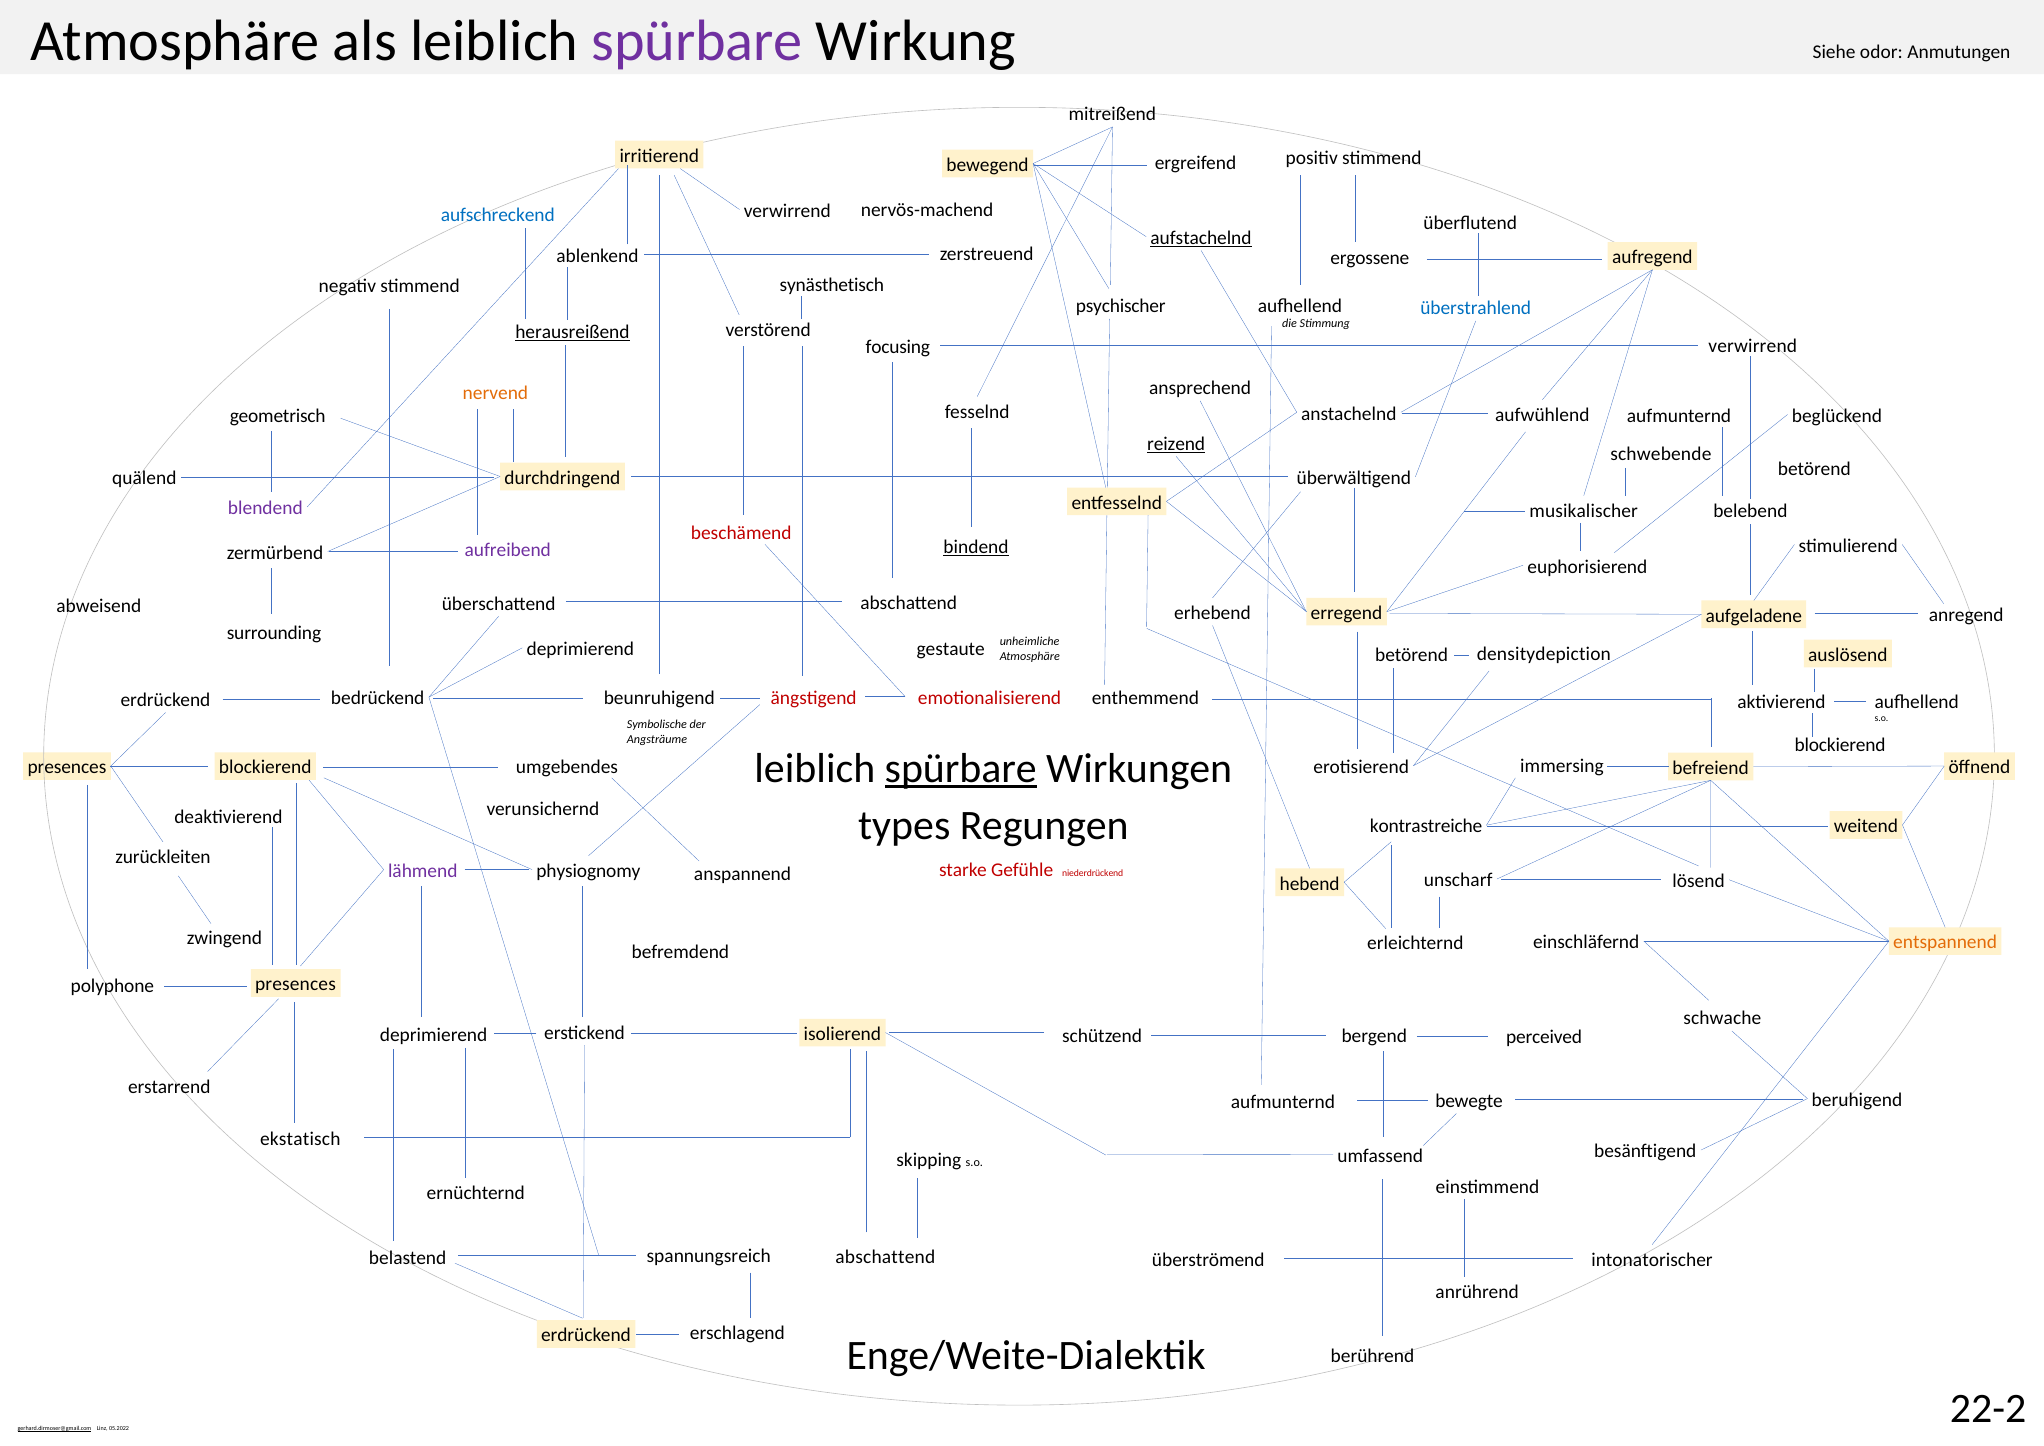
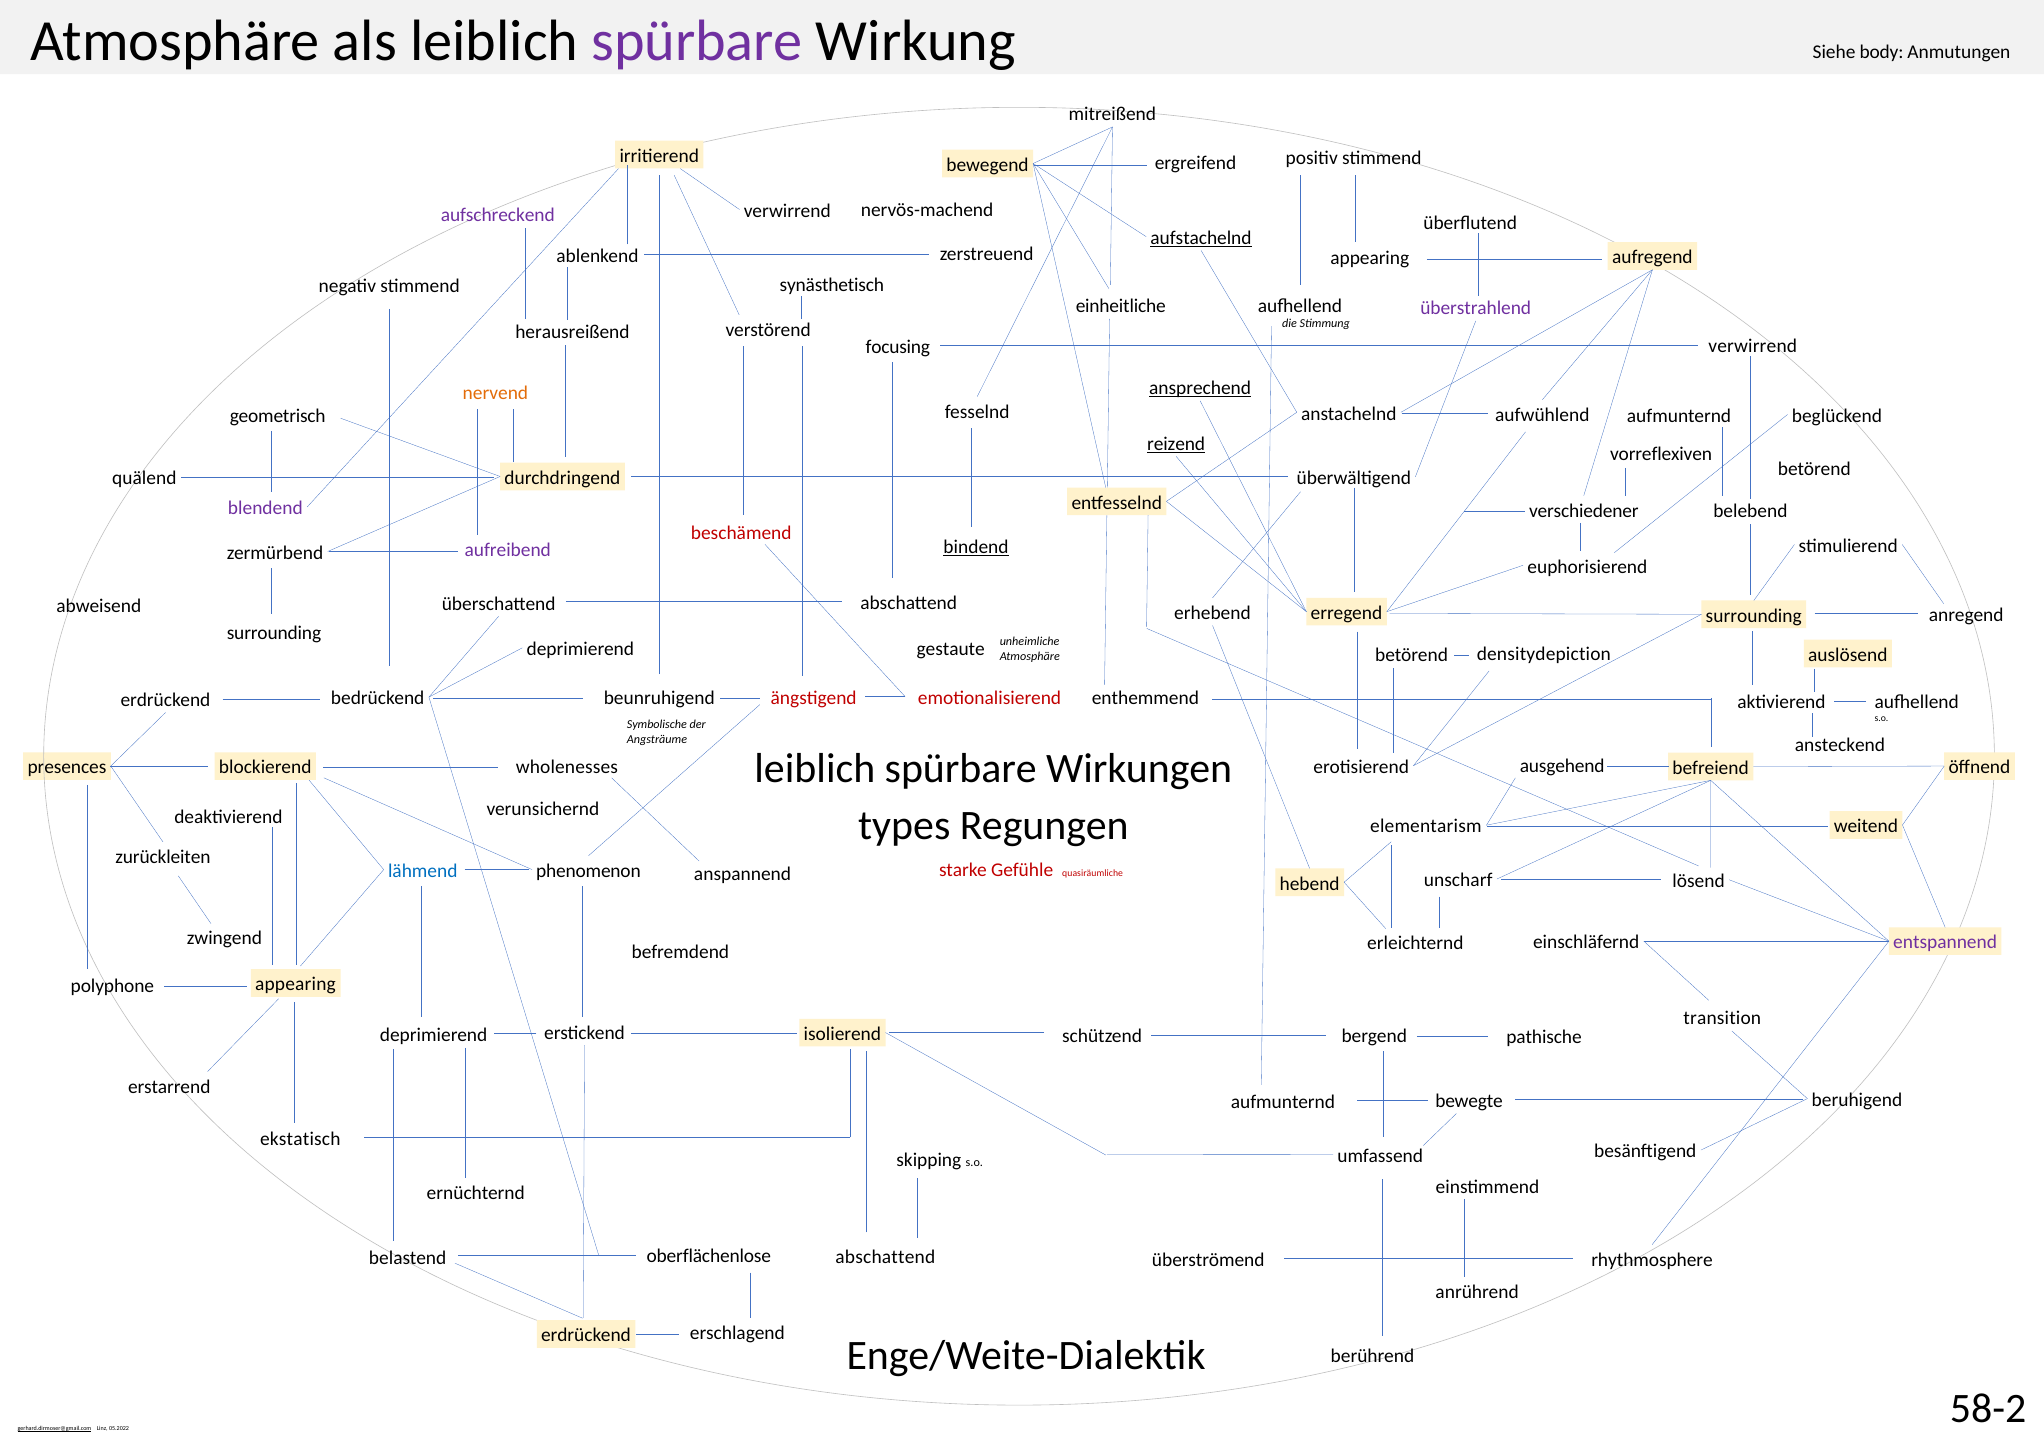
odor: odor -> body
aufschreckend colour: blue -> purple
ergossene at (1370, 258): ergossene -> appearing
psychischer: psychischer -> einheitliche
überstrahlend colour: blue -> purple
herausreißend underline: present -> none
ansprechend underline: none -> present
schwebende: schwebende -> vorreflexiven
musikalischer: musikalischer -> verschiedener
aufgeladene at (1754, 615): aufgeladene -> surrounding
blockierend at (1840, 745): blockierend -> ansteckend
immersing: immersing -> ausgehend
umgebendes: umgebendes -> wholenesses
spürbare at (961, 768) underline: present -> none
kontrastreiche: kontrastreiche -> elementarism
lähmend colour: purple -> blue
physiognomy: physiognomy -> phenomenon
niederdrückend: niederdrückend -> quasiräumliche
entspannend colour: orange -> purple
presences at (295, 984): presences -> appearing
schwache: schwache -> transition
perceived: perceived -> pathische
spannungsreich: spannungsreich -> oberflächenlose
intonatorischer: intonatorischer -> rhythmosphere
22-2: 22-2 -> 58-2
